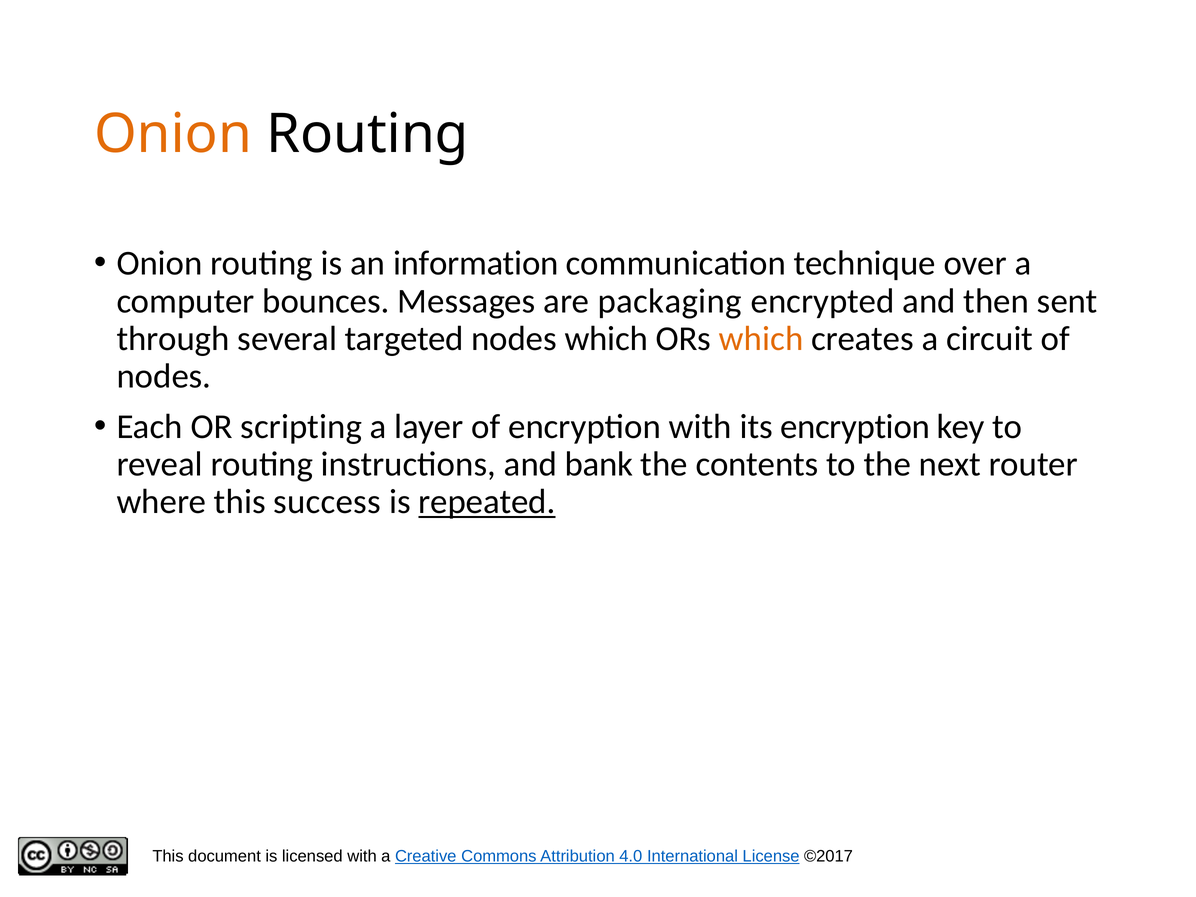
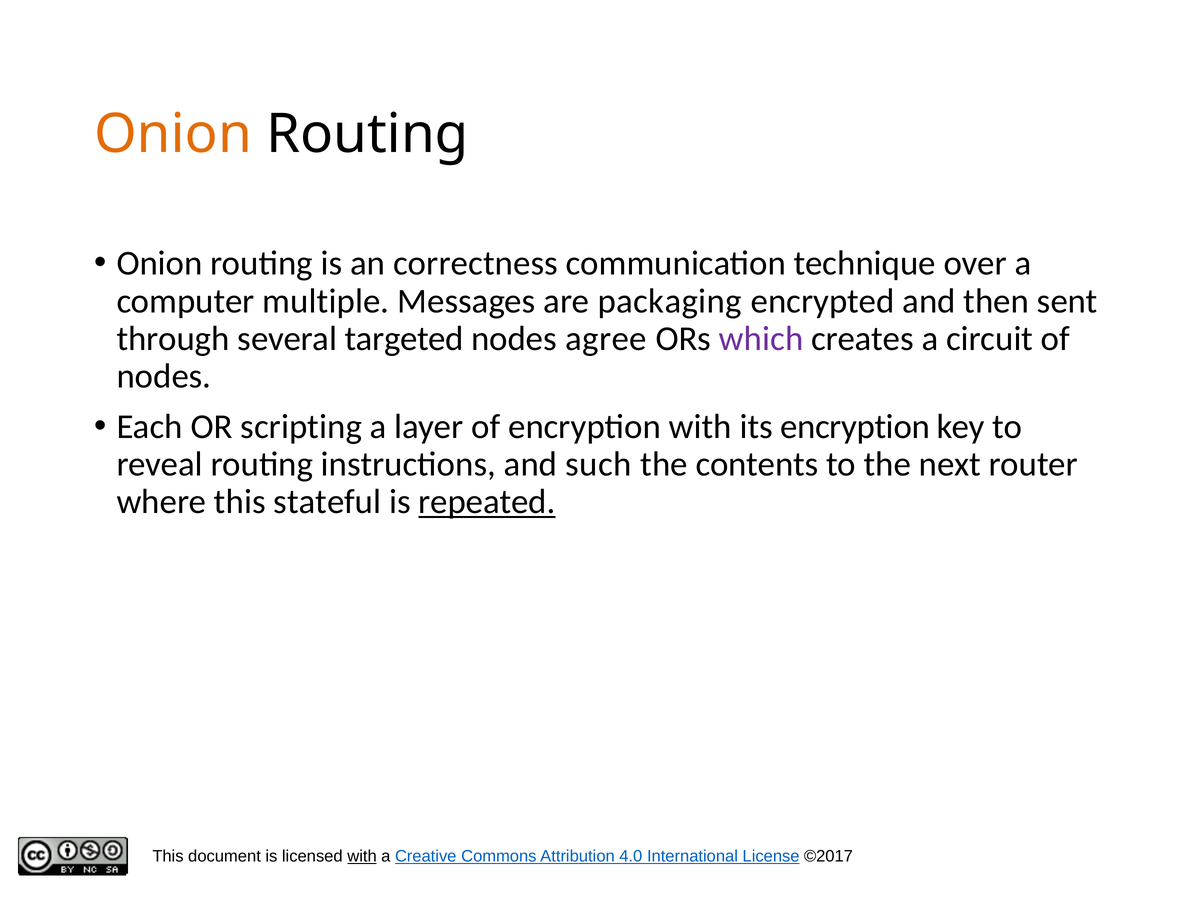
information: information -> correctness
bounces: bounces -> multiple
nodes which: which -> agree
which at (761, 339) colour: orange -> purple
bank: bank -> such
success: success -> stateful
with at (362, 856) underline: none -> present
